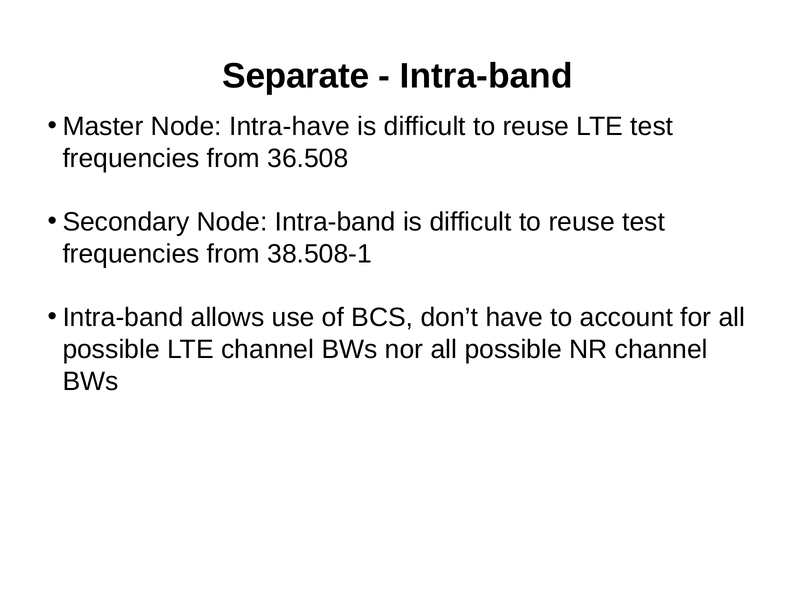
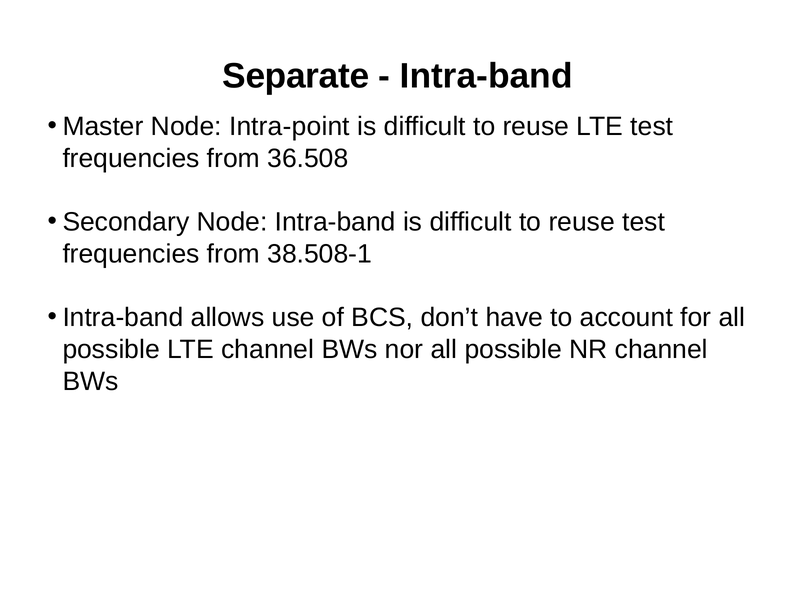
Intra-have: Intra-have -> Intra-point
